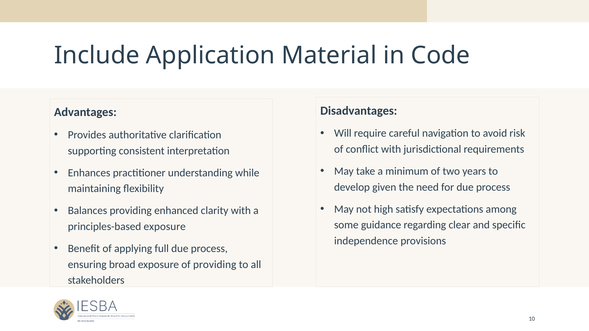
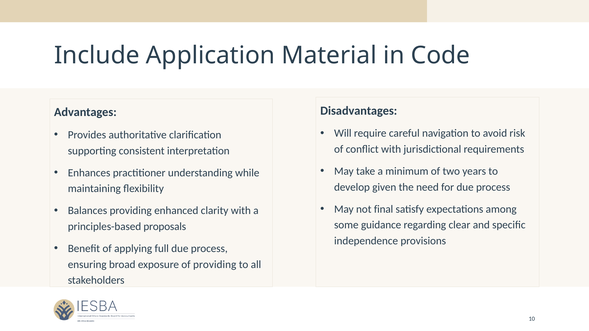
high: high -> final
principles-based exposure: exposure -> proposals
